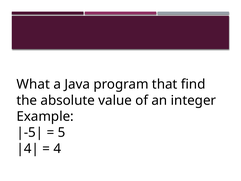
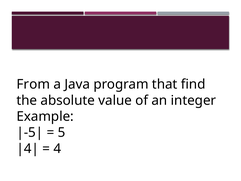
What: What -> From
